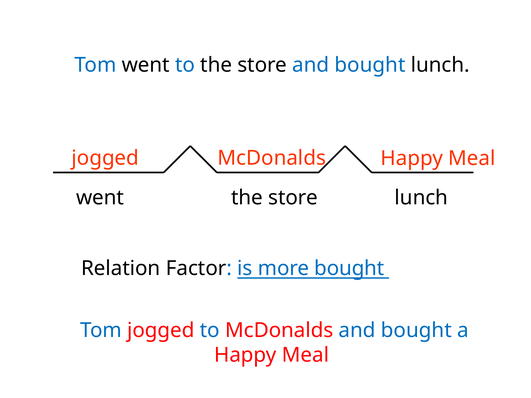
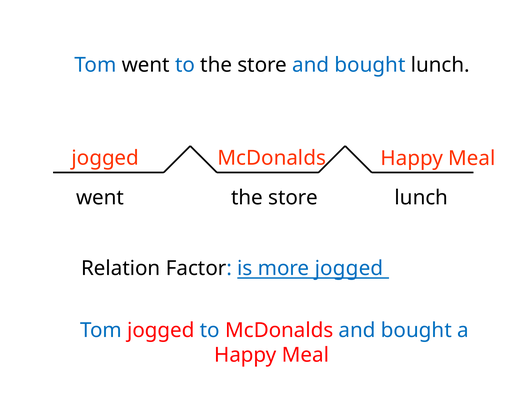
more bought: bought -> jogged
